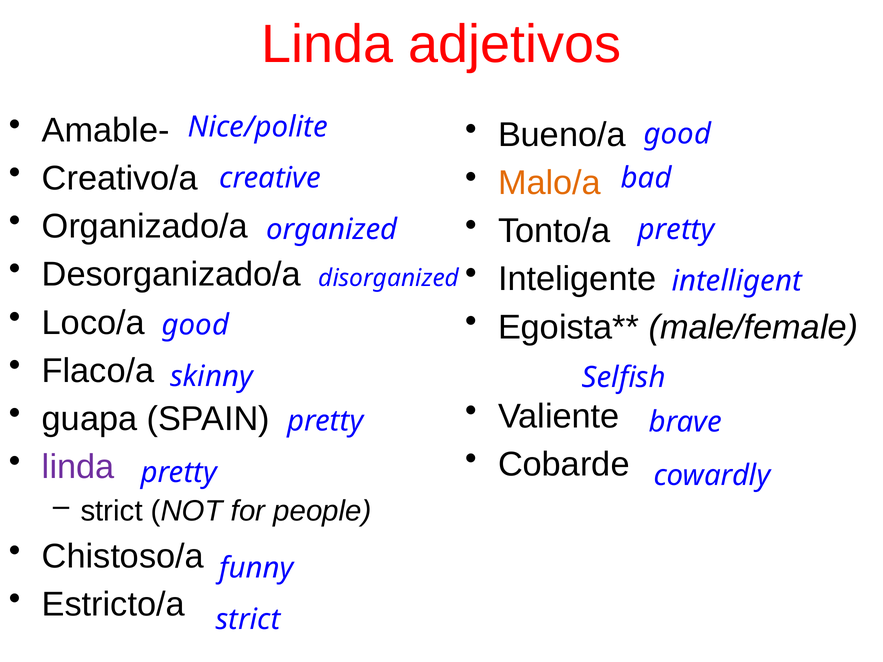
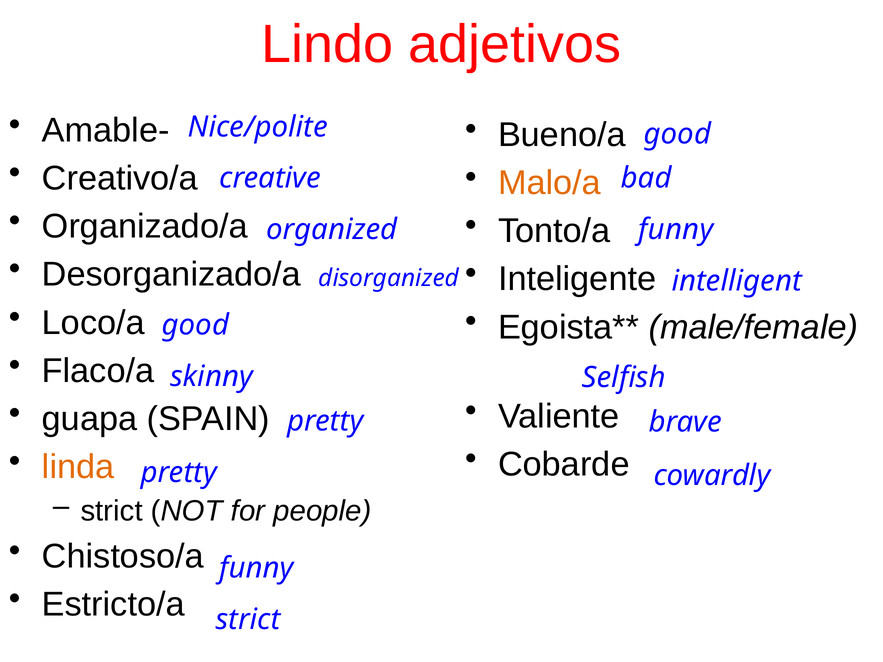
Linda at (327, 44): Linda -> Lindo
pretty at (676, 230): pretty -> funny
linda at (78, 467) colour: purple -> orange
